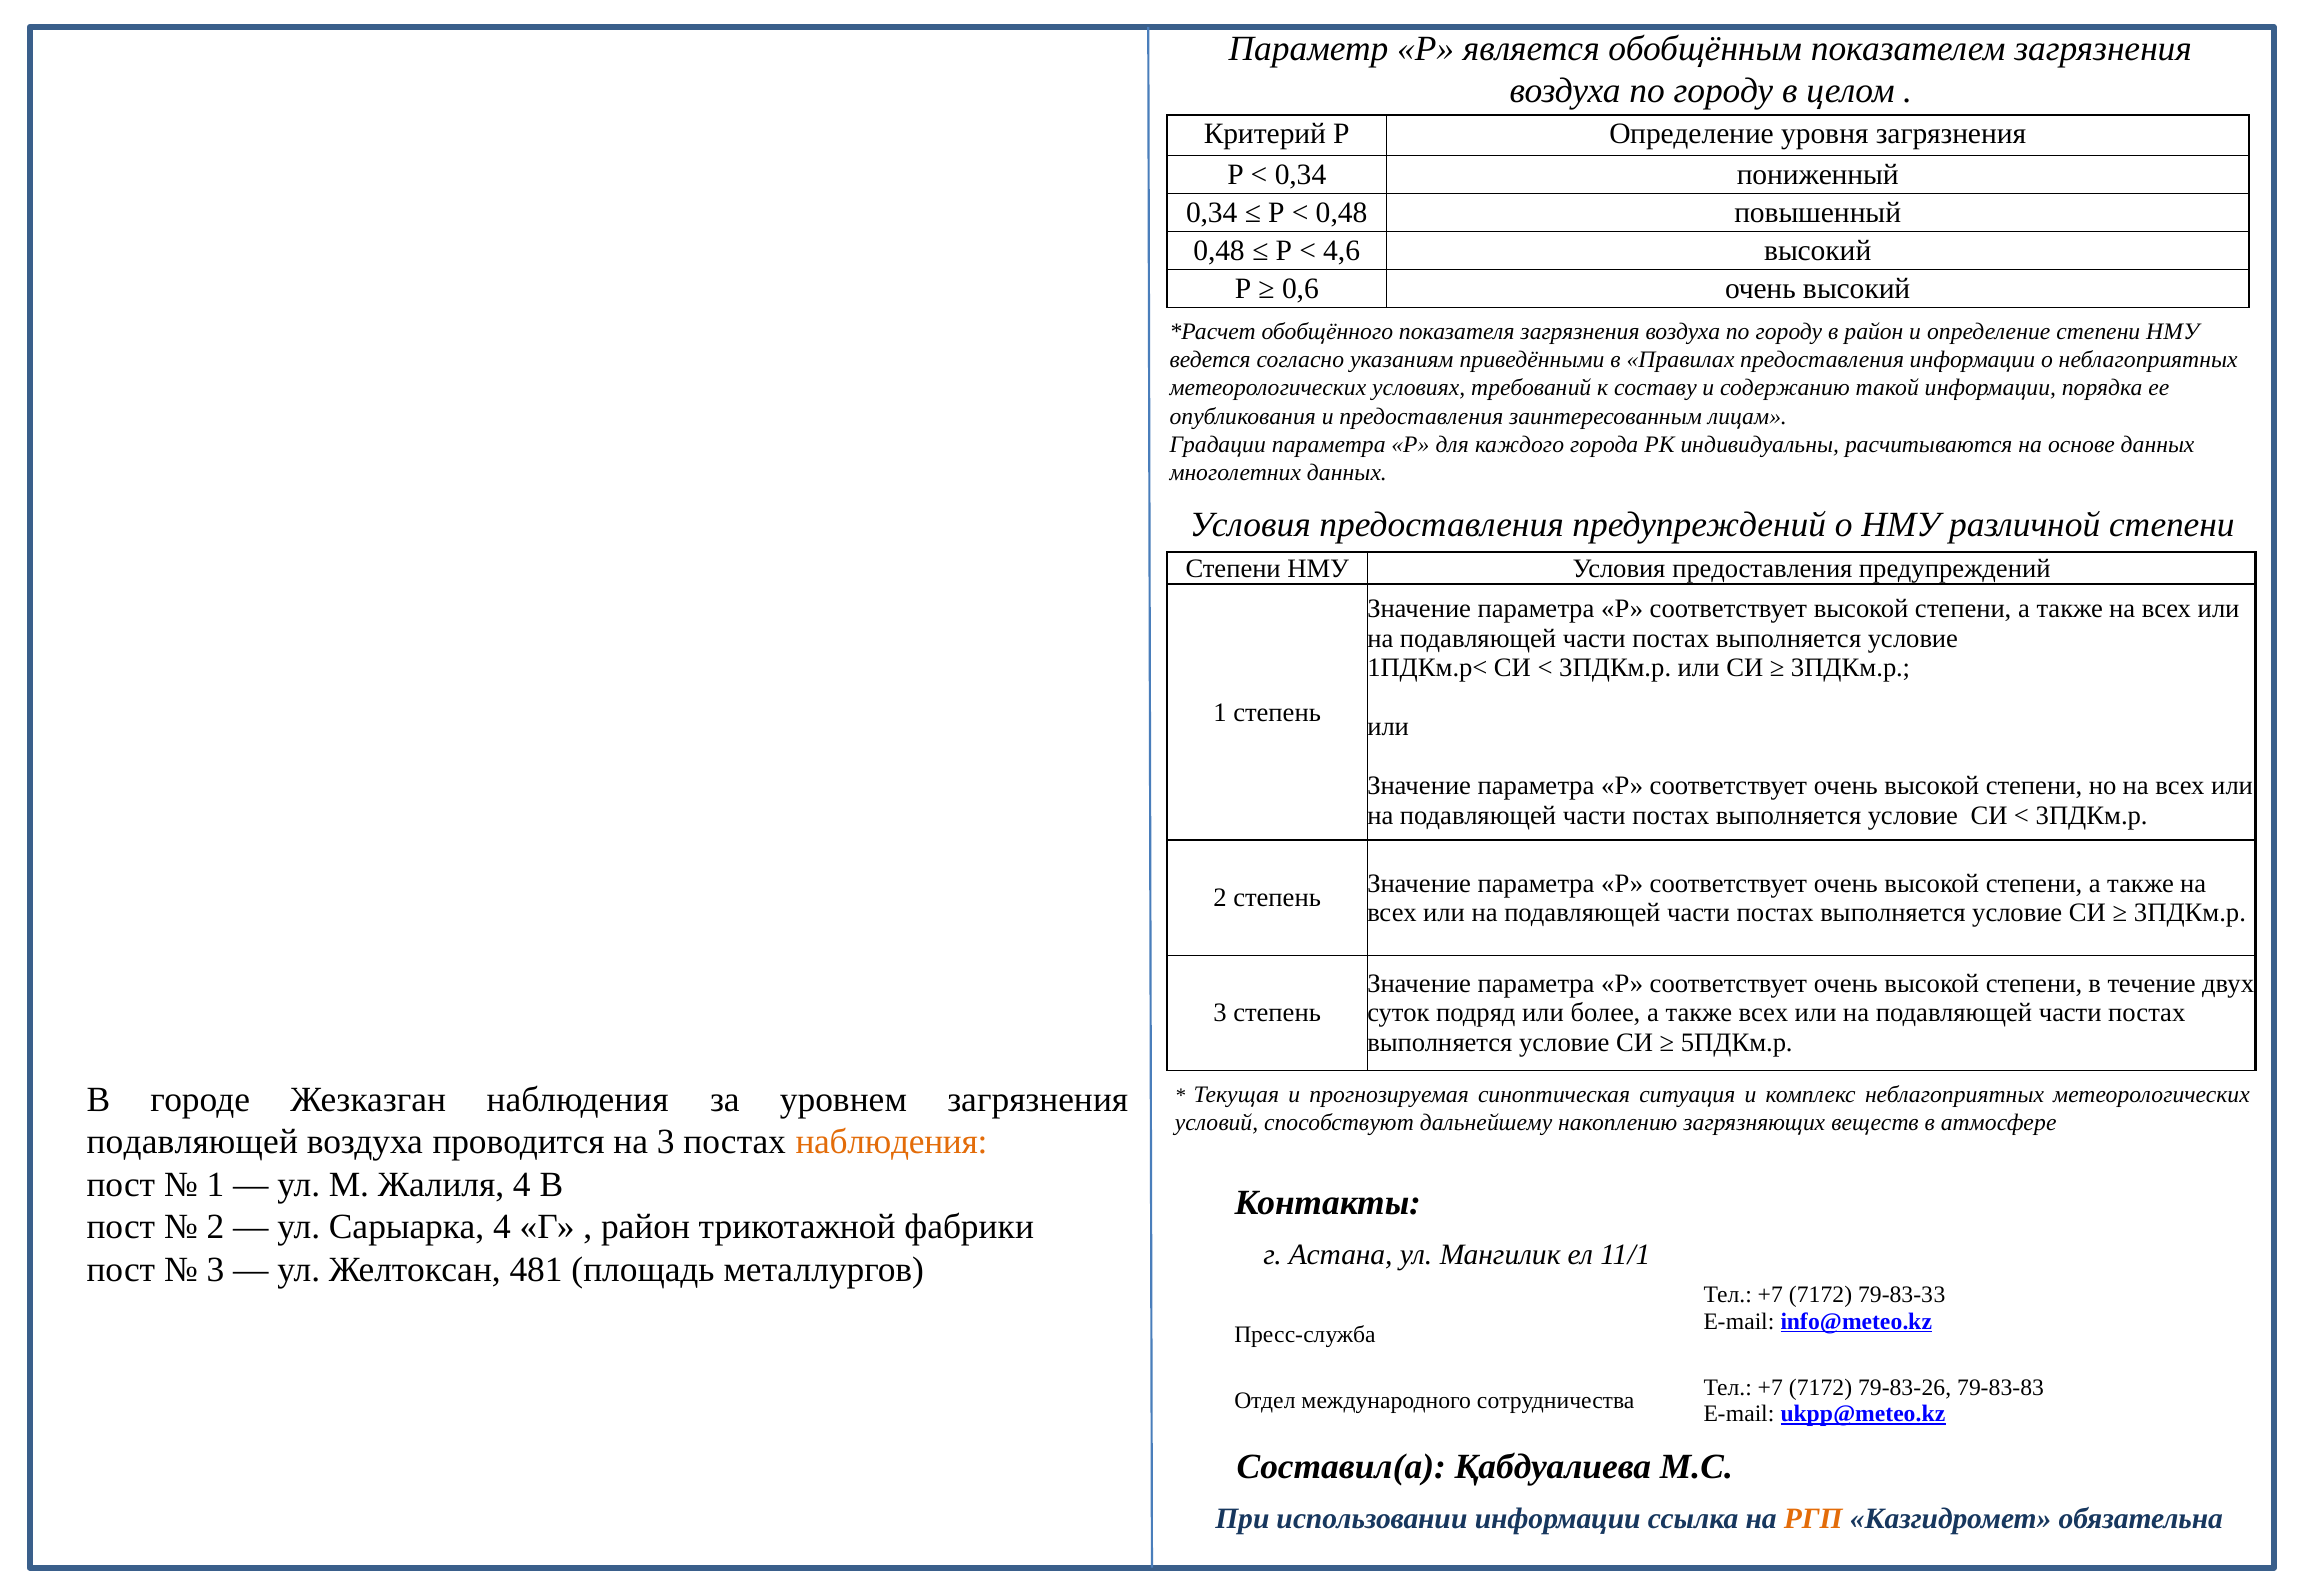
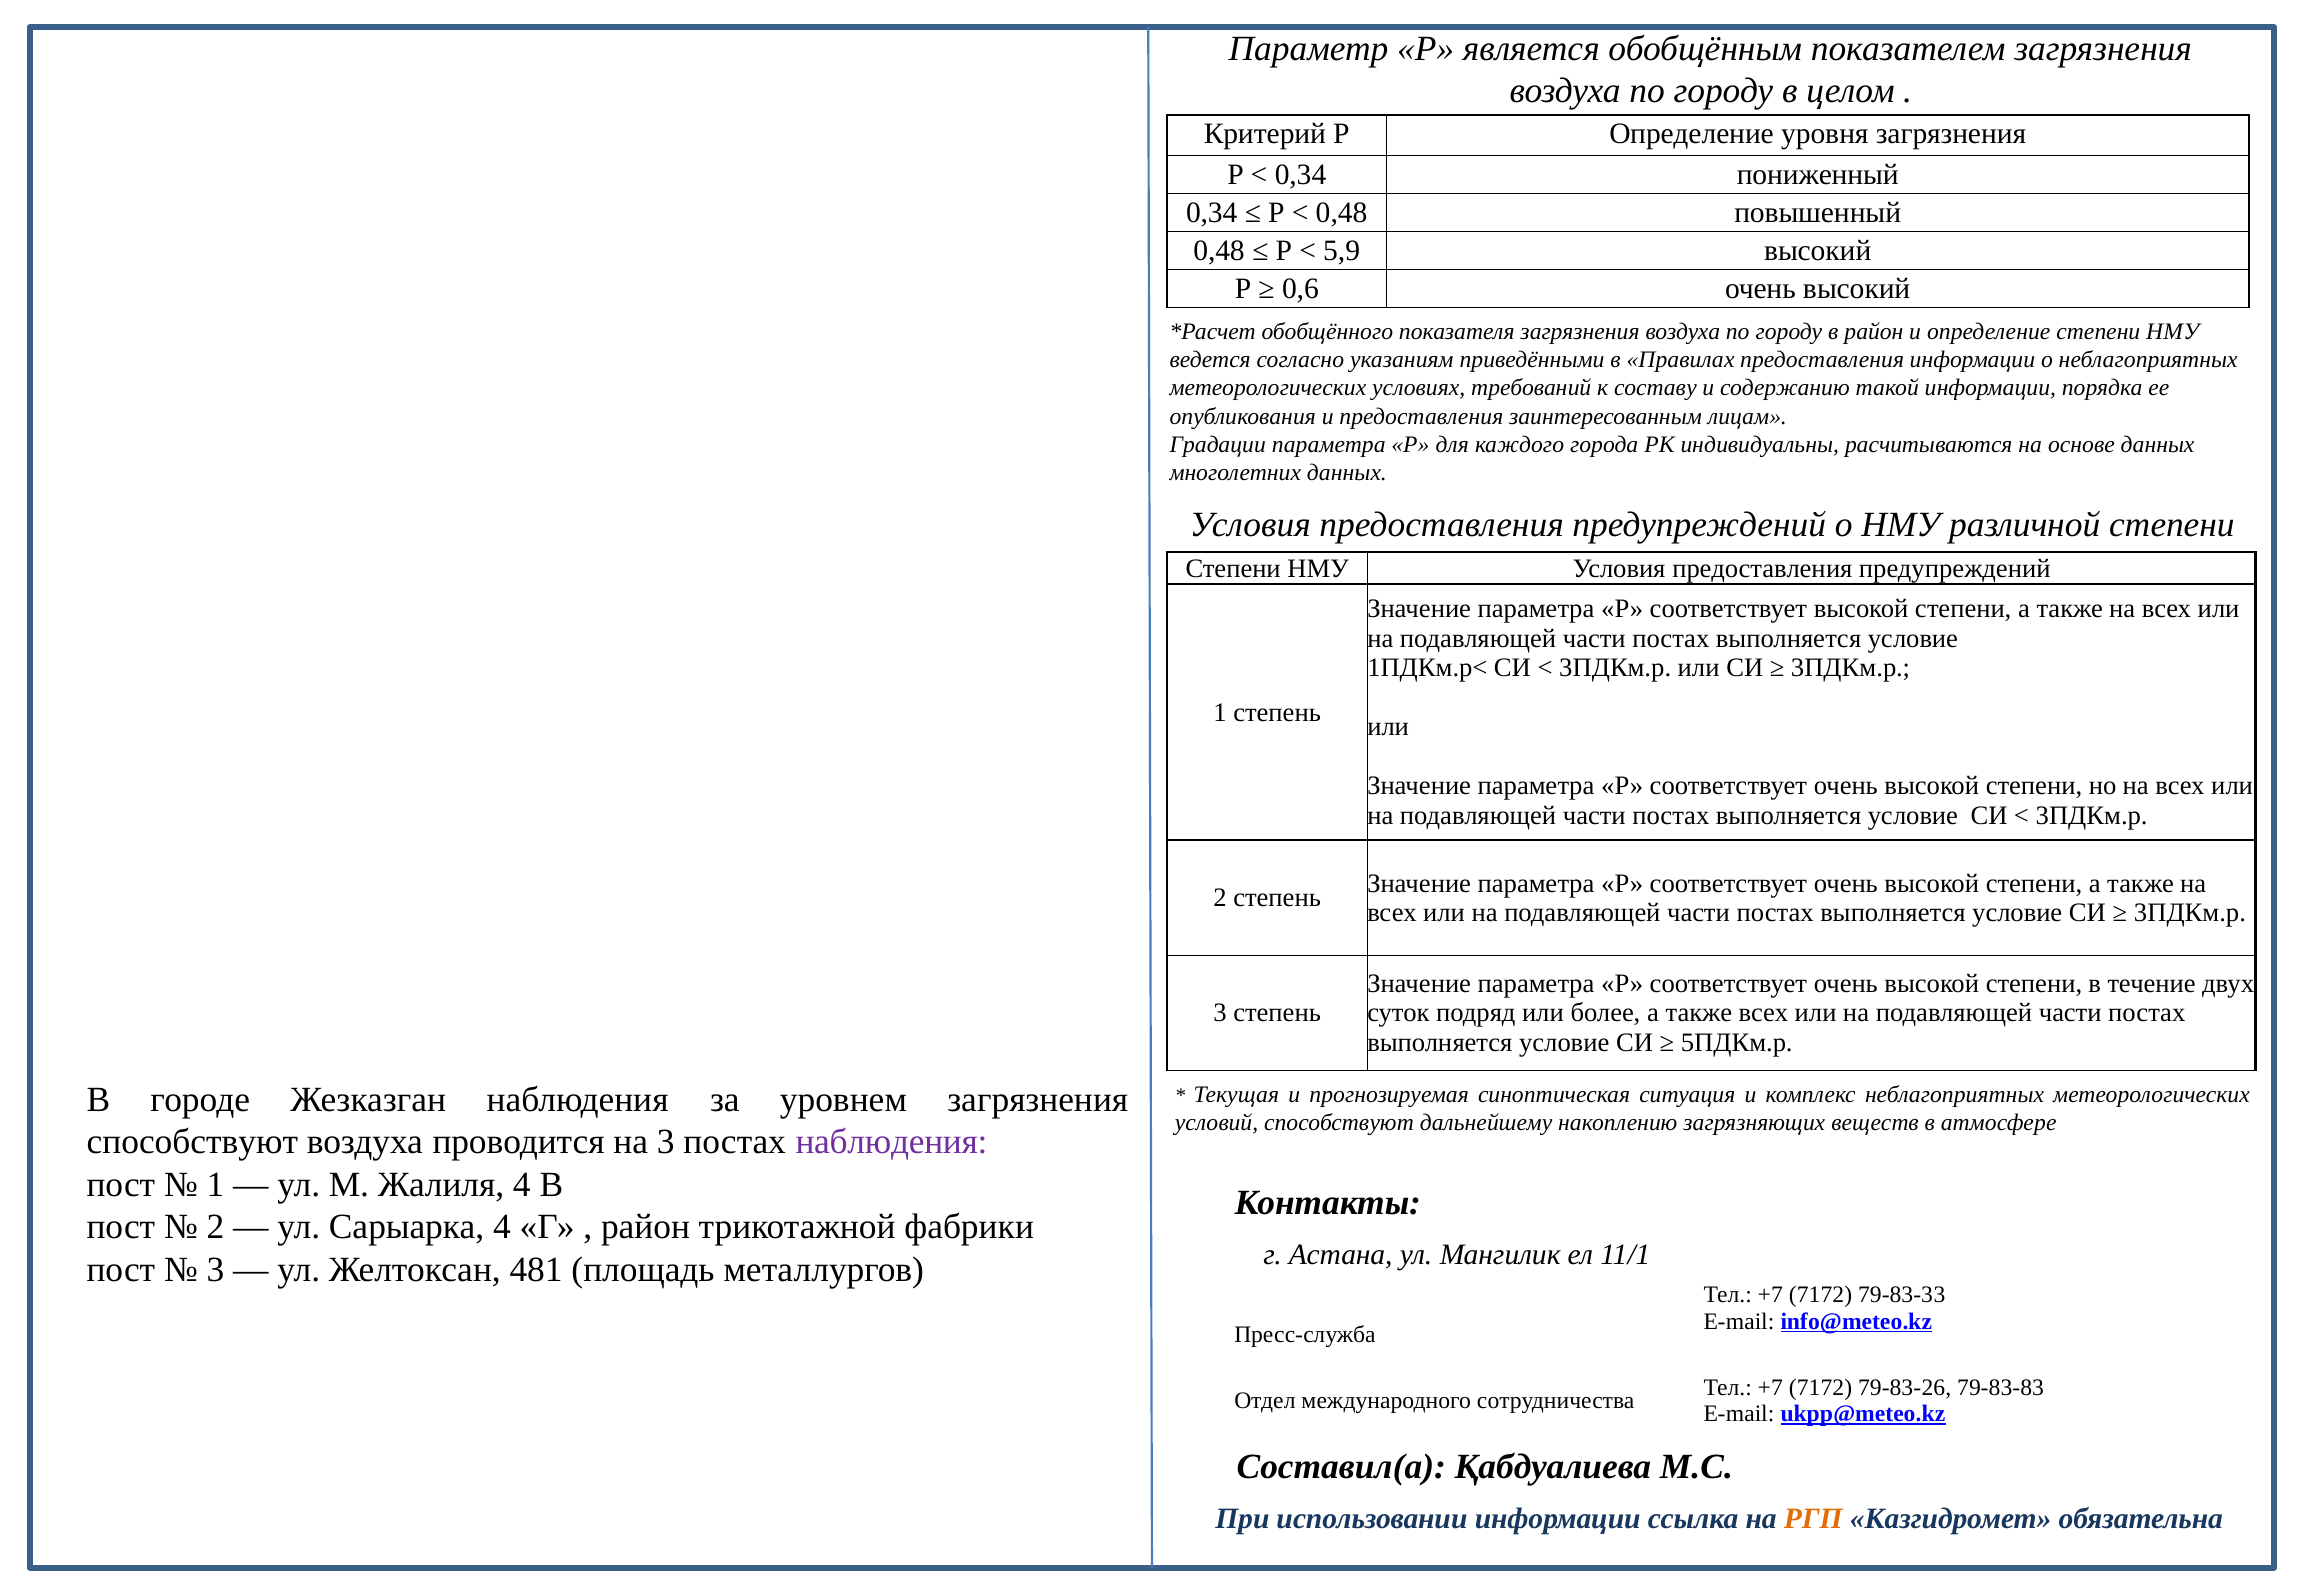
4,6: 4,6 -> 5,9
подавляющей at (192, 1142): подавляющей -> способствуют
наблюдения at (892, 1142) colour: orange -> purple
